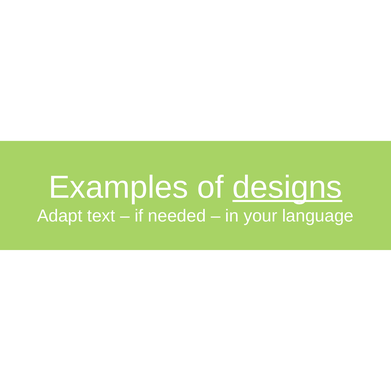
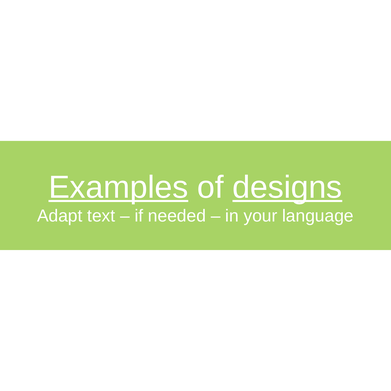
Examples underline: none -> present
